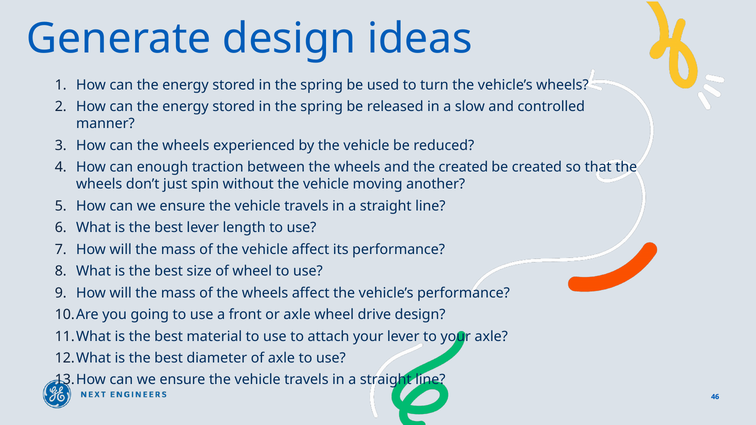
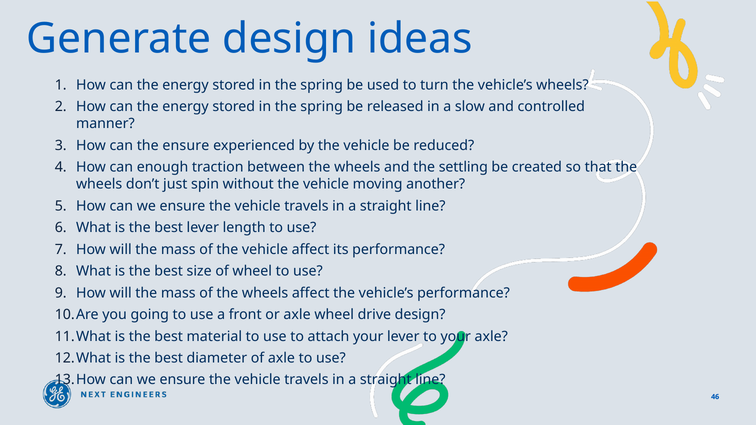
can the wheels: wheels -> ensure
the created: created -> settling
